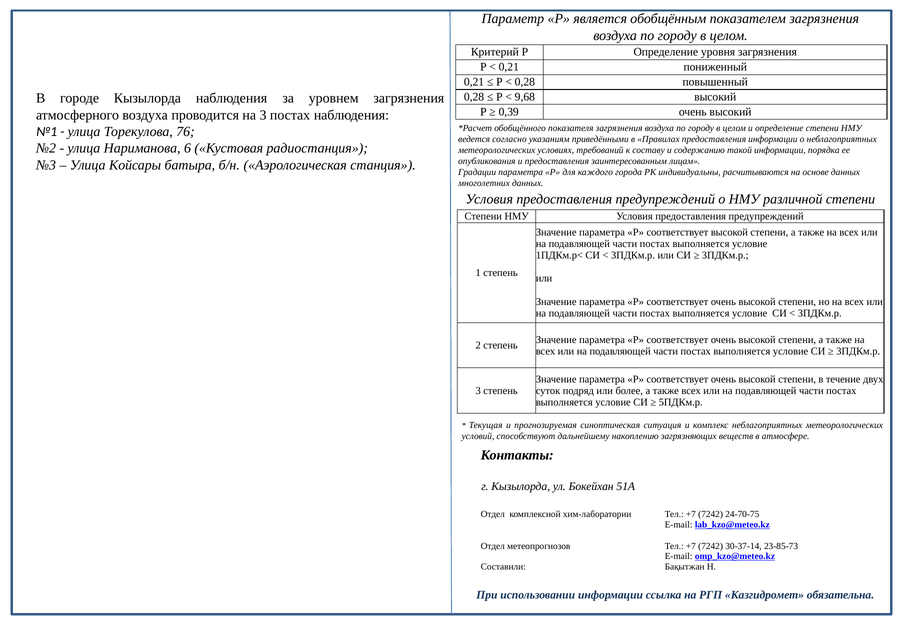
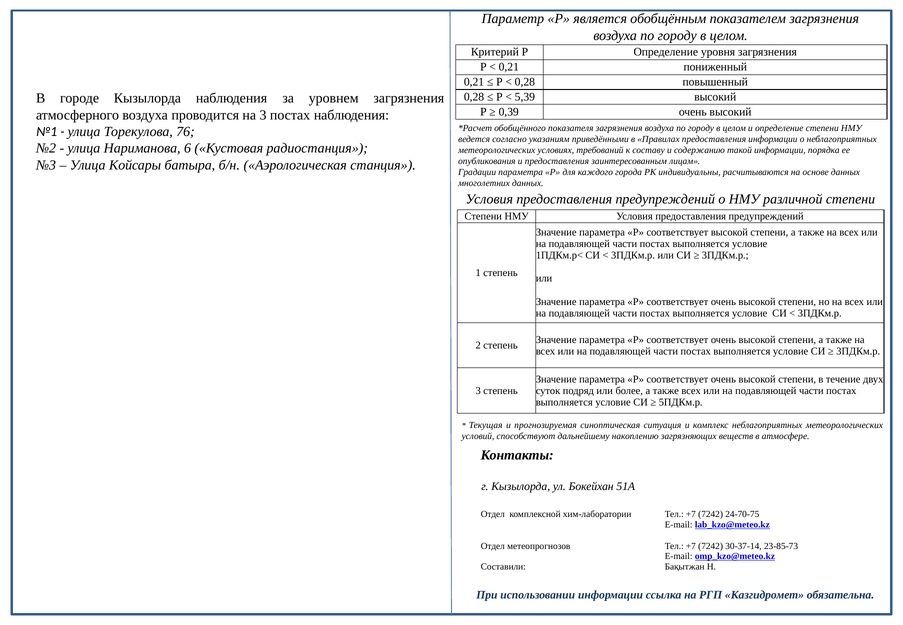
9,68: 9,68 -> 5,39
